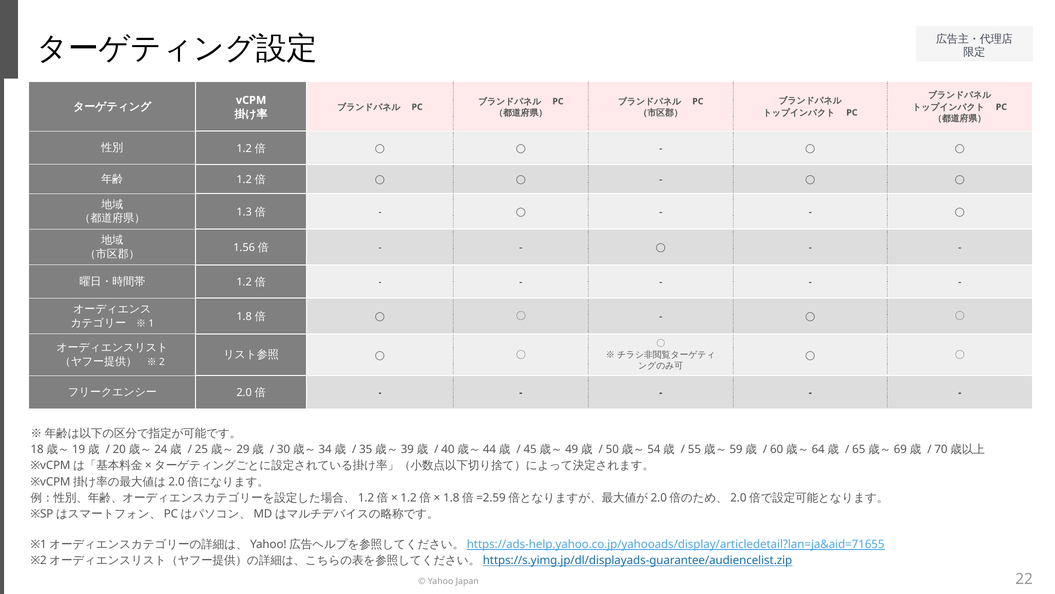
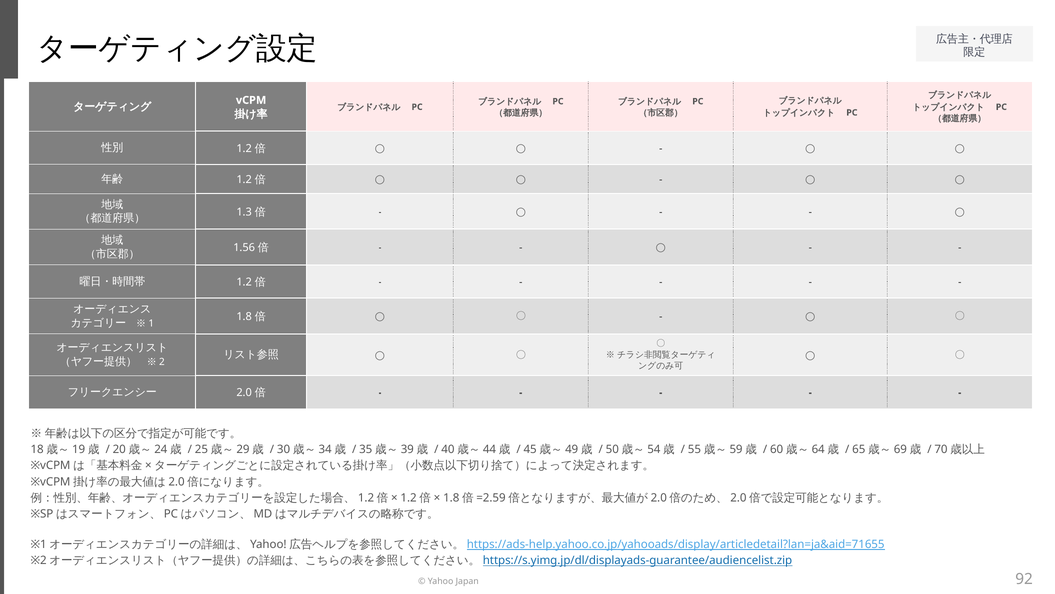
22: 22 -> 92
